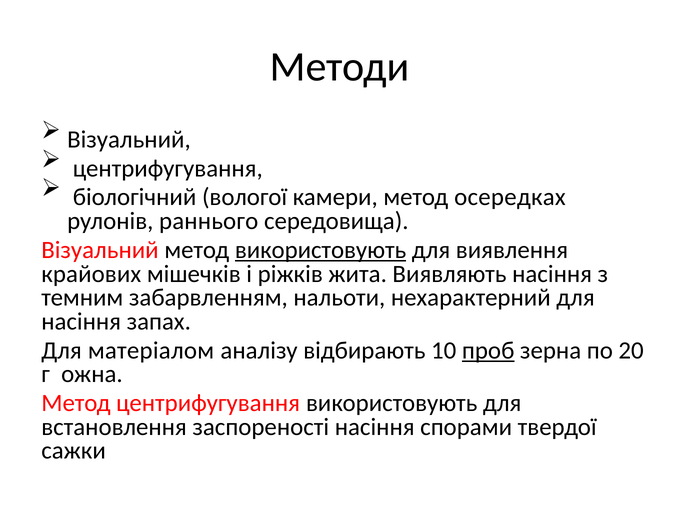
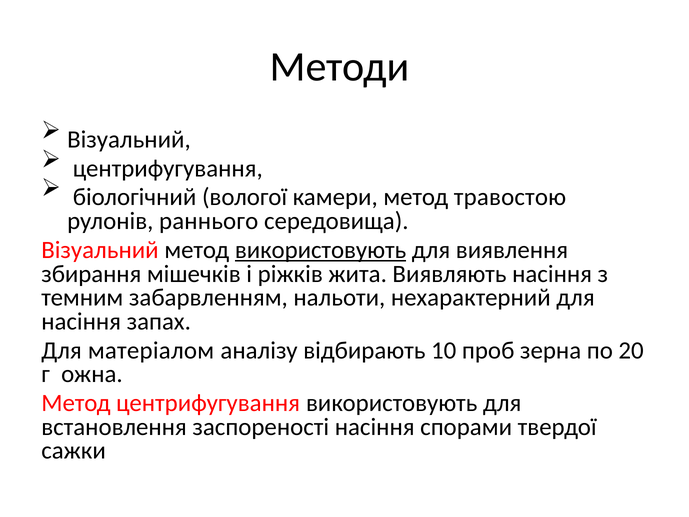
осередках: осередках -> травостою
крайових: крайових -> збирання
проб underline: present -> none
